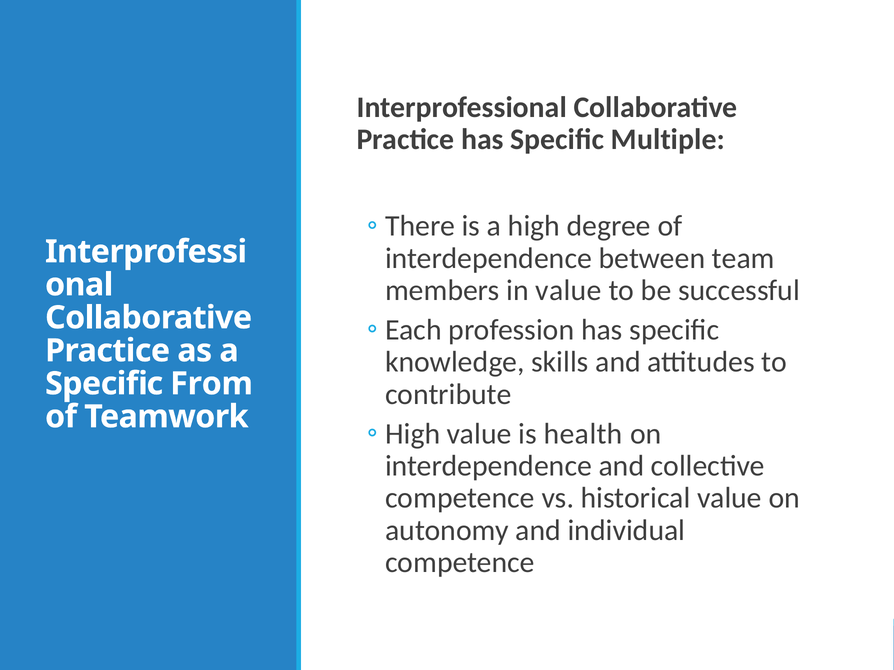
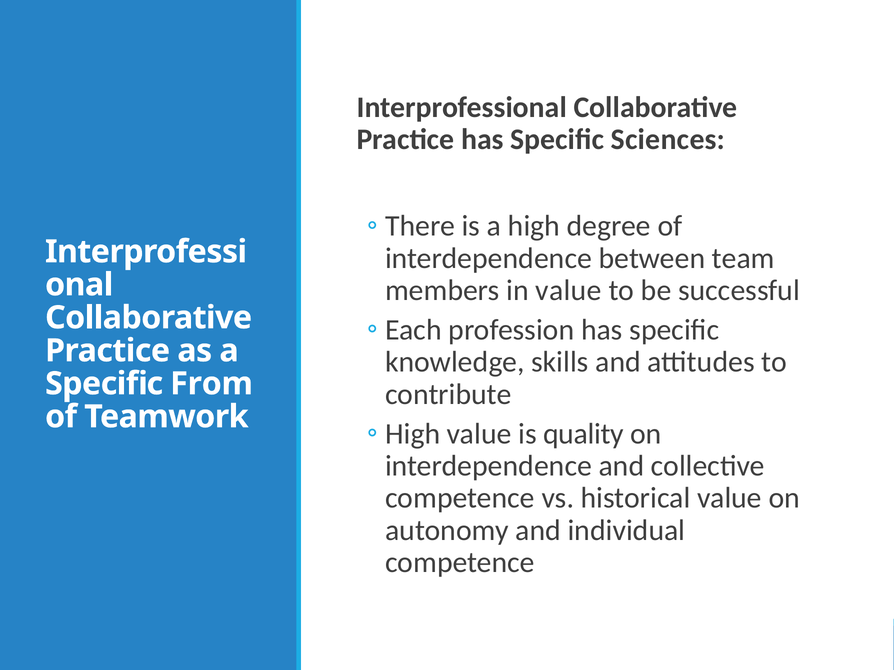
Multiple: Multiple -> Sciences
health: health -> quality
